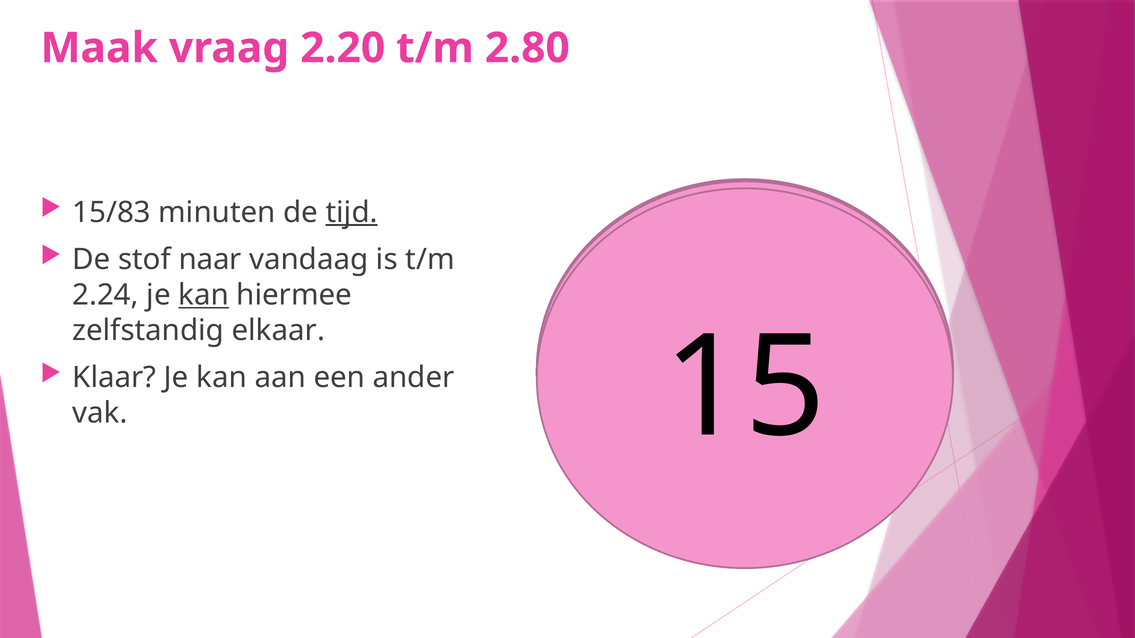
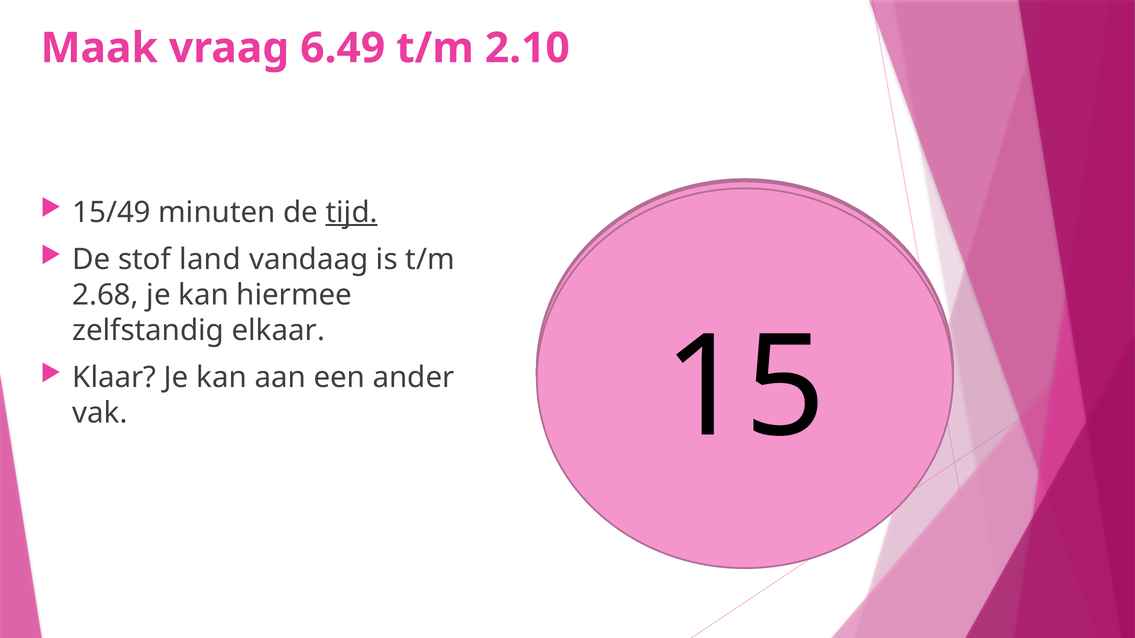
2.20: 2.20 -> 6.49
2.80: 2.80 -> 2.10
15/83: 15/83 -> 15/49
naar: naar -> land
2.24: 2.24 -> 2.68
kan at (204, 295) underline: present -> none
